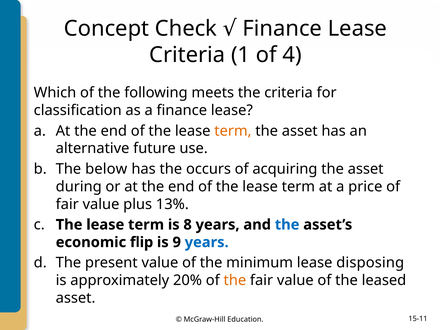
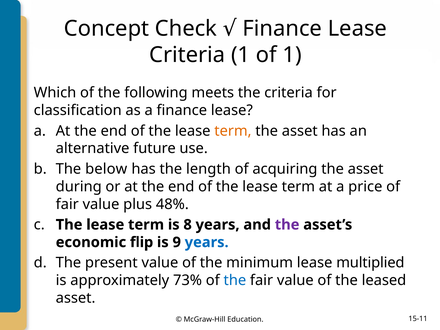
of 4: 4 -> 1
occurs: occurs -> length
13%: 13% -> 48%
the at (287, 225) colour: blue -> purple
disposing: disposing -> multiplied
20%: 20% -> 73%
the at (235, 280) colour: orange -> blue
